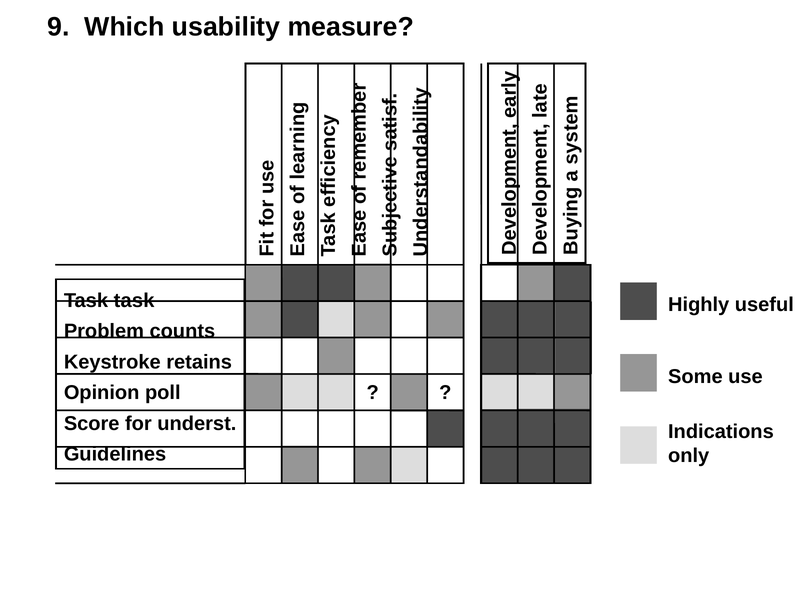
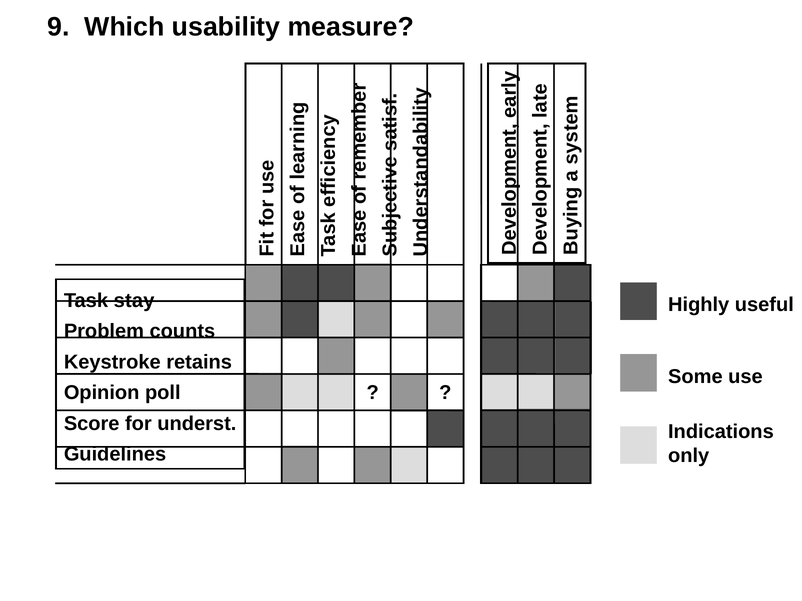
Task task: task -> stay
